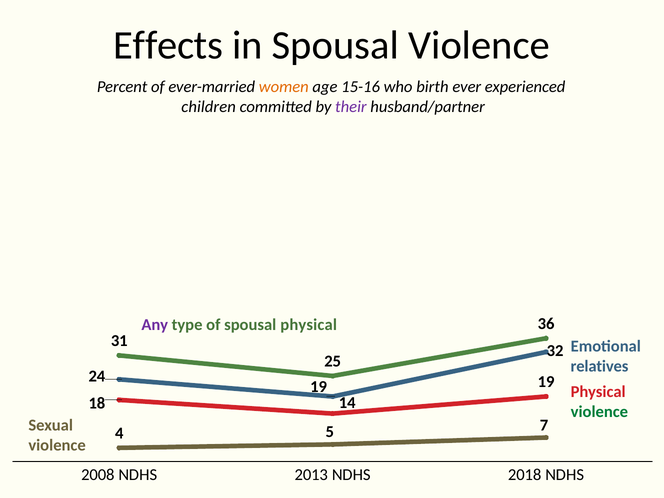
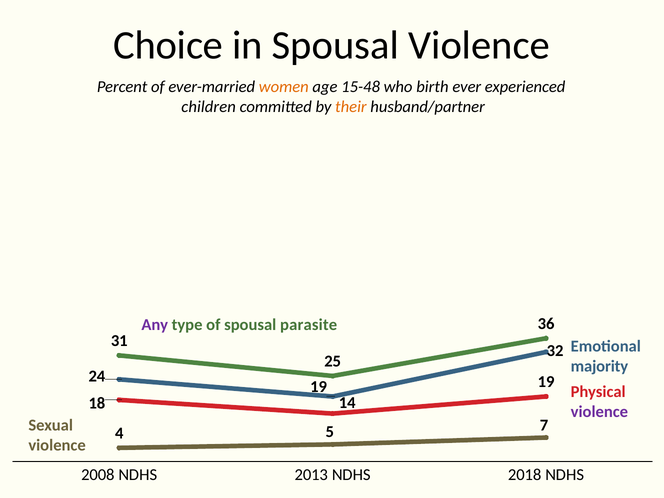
Effects: Effects -> Choice
15-16: 15-16 -> 15-48
their colour: purple -> orange
spousal physical: physical -> parasite
relatives: relatives -> majority
violence at (599, 412) colour: green -> purple
